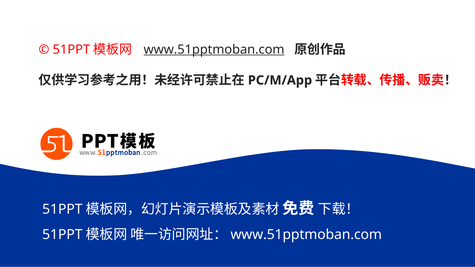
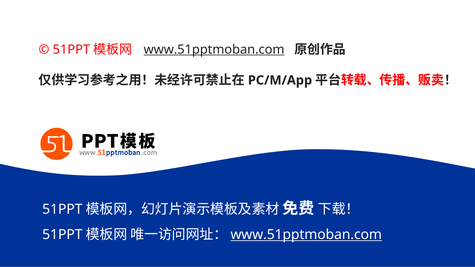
www.51pptmoban.com at (306, 235) underline: none -> present
